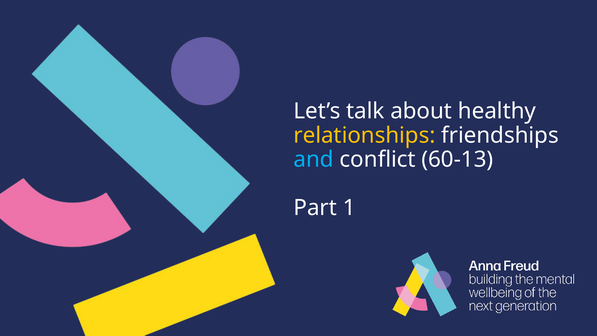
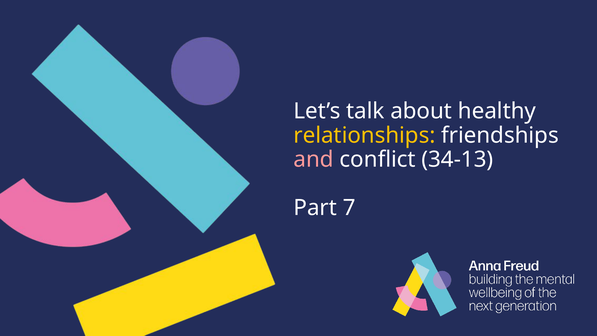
and colour: light blue -> pink
60-13: 60-13 -> 34-13
1: 1 -> 7
